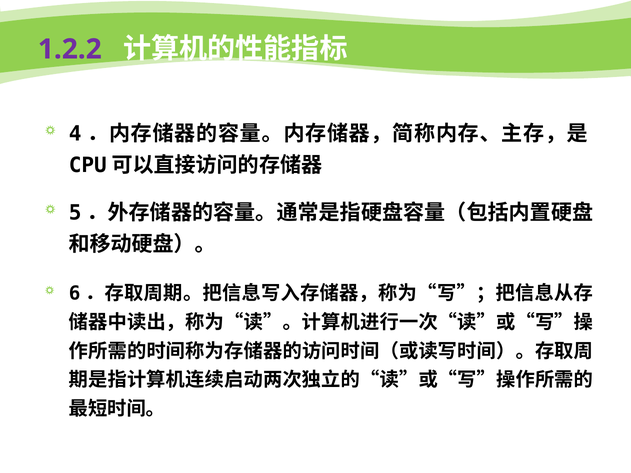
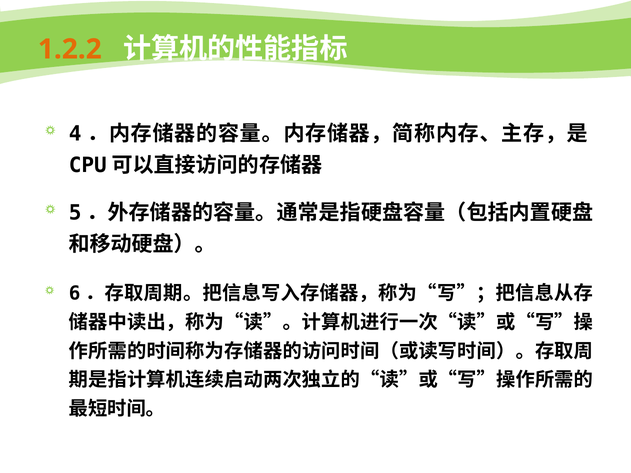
1.2.2 colour: purple -> orange
